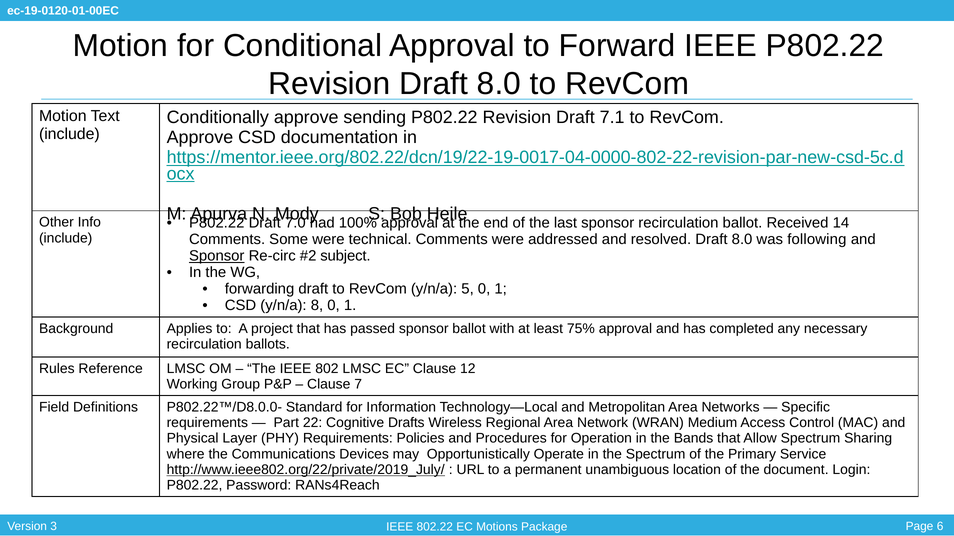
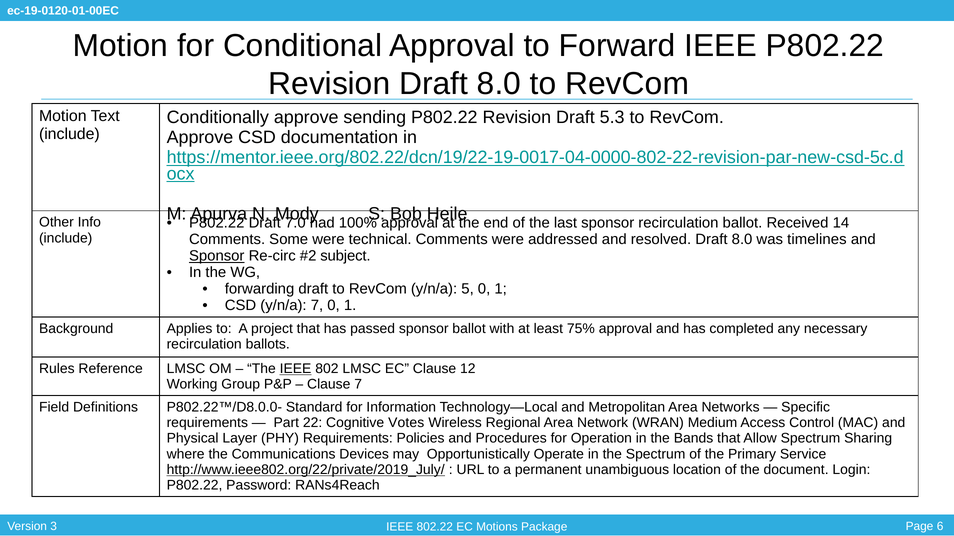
7.1: 7.1 -> 5.3
following: following -> timelines
y/n/a 8: 8 -> 7
IEEE at (296, 369) underline: none -> present
Drafts: Drafts -> Votes
